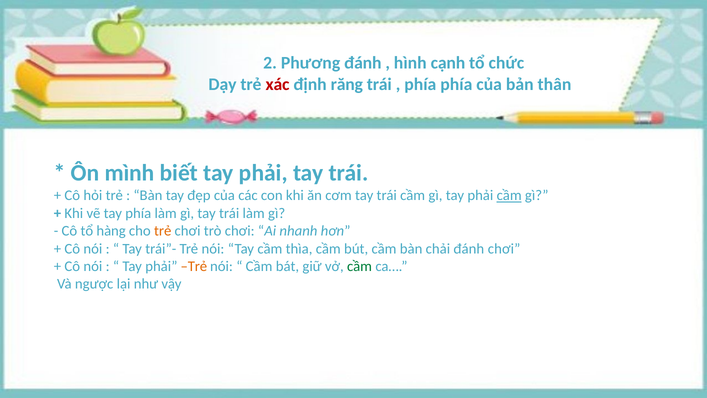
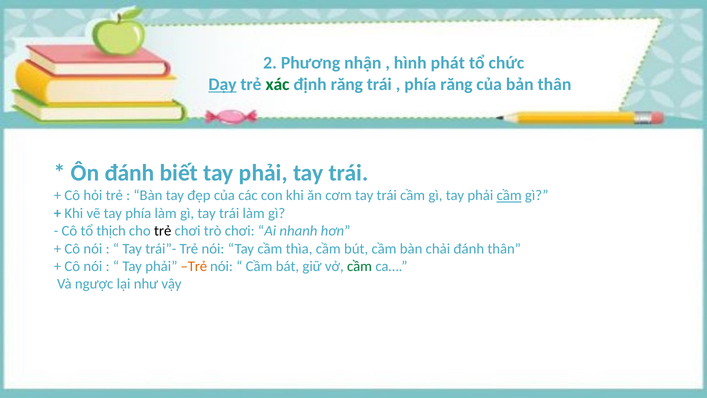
Phương đánh: đánh -> nhận
cạnh: cạnh -> phát
Dạy underline: none -> present
xác colour: red -> green
phía phía: phía -> răng
Ôn mình: mình -> đánh
hàng: hàng -> thịch
trẻ at (163, 231) colour: orange -> black
đánh chơi: chơi -> thân
